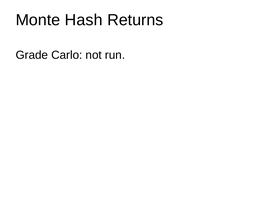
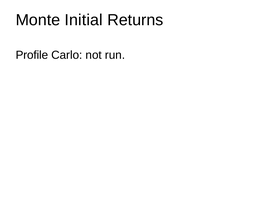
Hash: Hash -> Initial
Grade: Grade -> Profile
